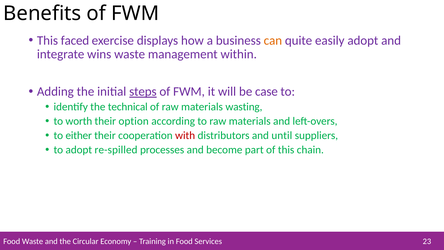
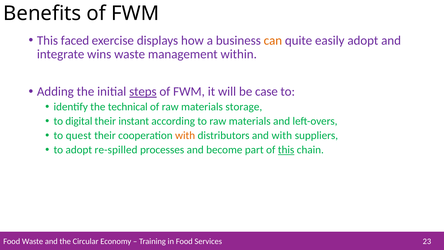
wasting: wasting -> storage
worth: worth -> digital
option: option -> instant
either: either -> quest
with at (185, 135) colour: red -> orange
and until: until -> with
this at (286, 150) underline: none -> present
